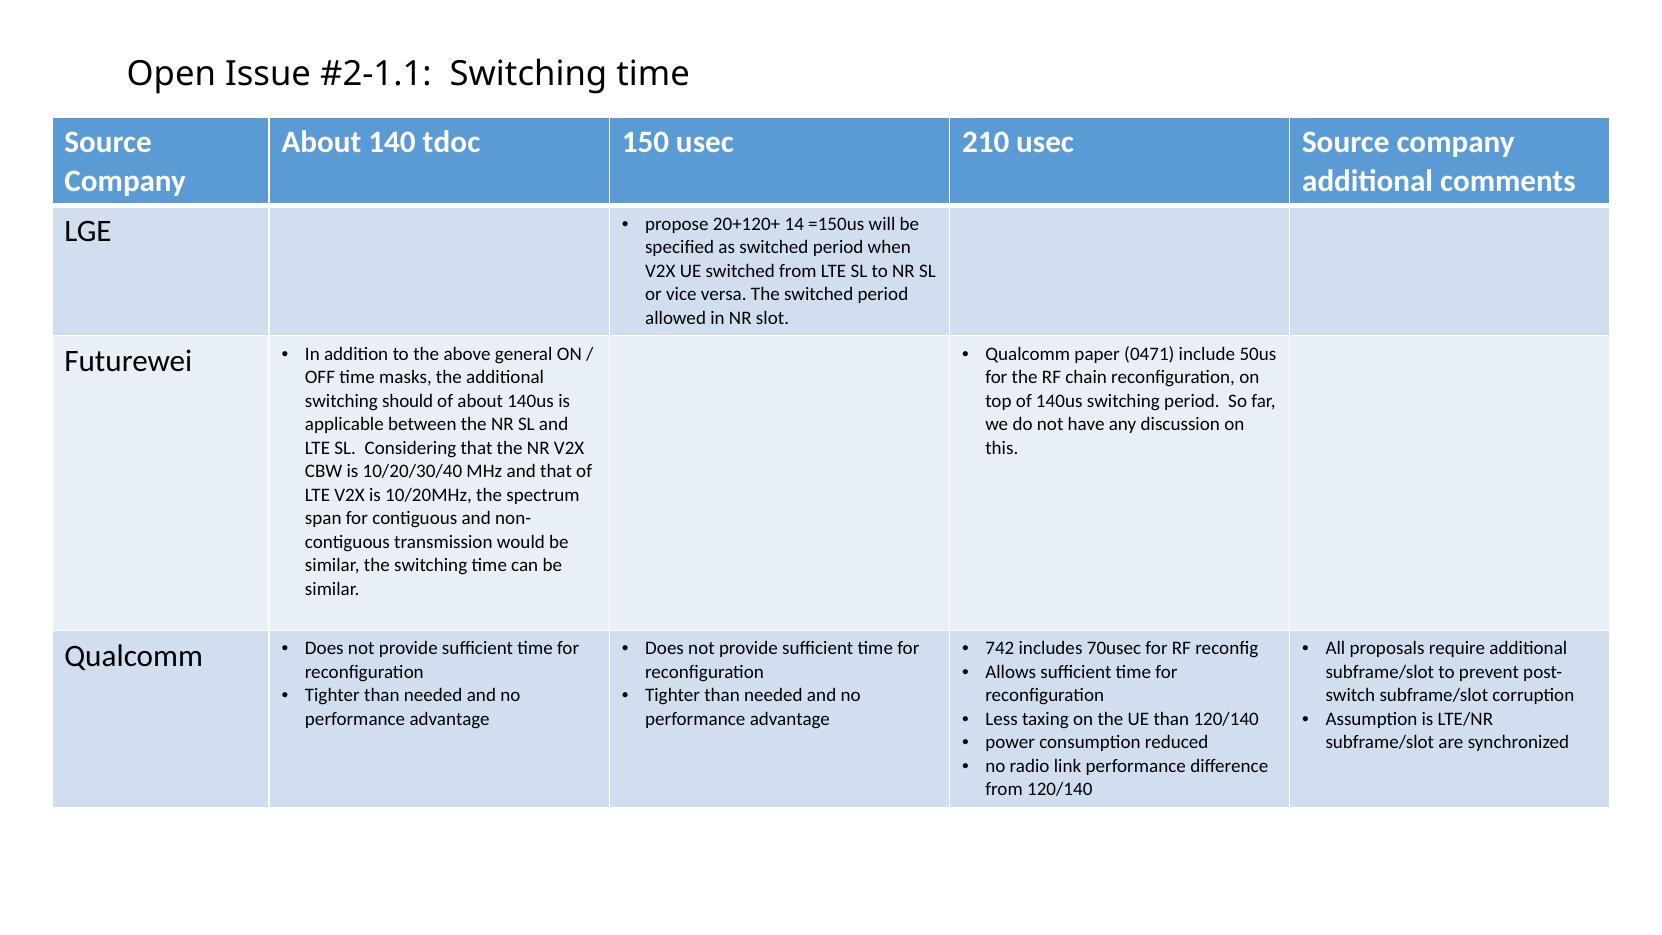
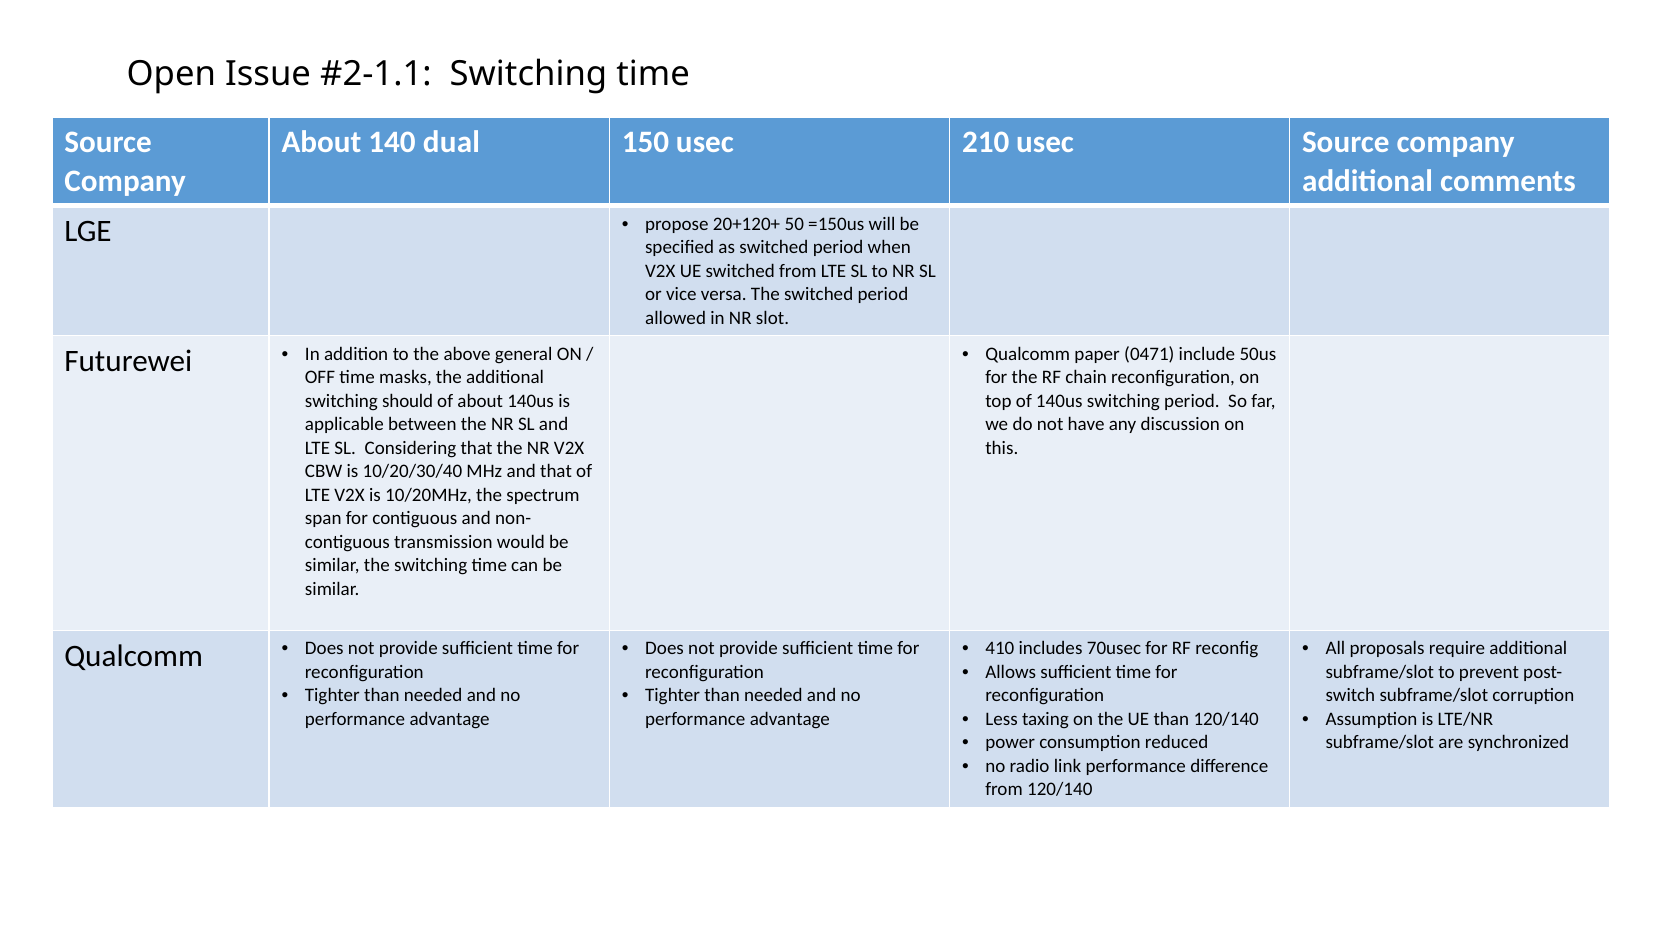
tdoc: tdoc -> dual
14: 14 -> 50
742: 742 -> 410
